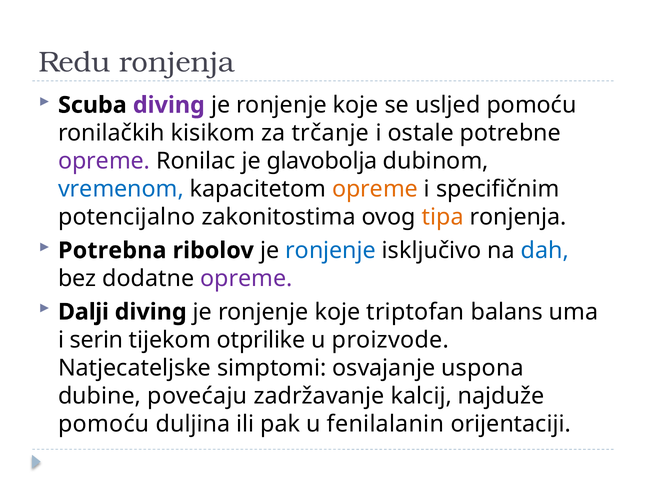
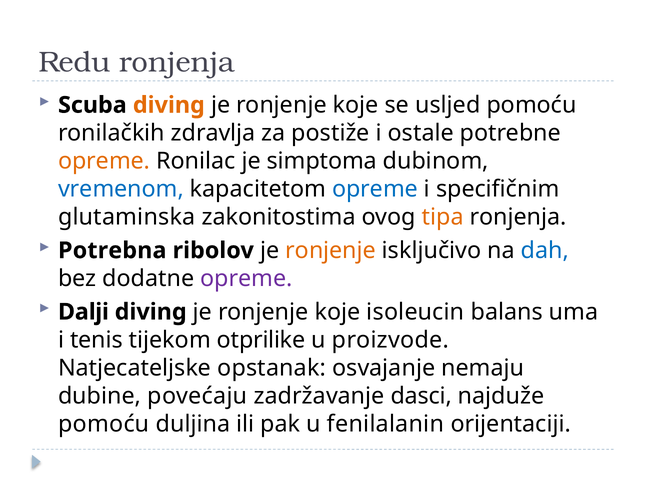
diving at (169, 105) colour: purple -> orange
kisikom: kisikom -> zdravlja
trčanje: trčanje -> postiže
opreme at (104, 161) colour: purple -> orange
glavobolja: glavobolja -> simptoma
opreme at (375, 189) colour: orange -> blue
potencijalno: potencijalno -> glutaminska
ronjenje at (331, 250) colour: blue -> orange
triptofan: triptofan -> isoleucin
serin: serin -> tenis
simptomi: simptomi -> opstanak
uspona: uspona -> nemaju
kalcij: kalcij -> dasci
